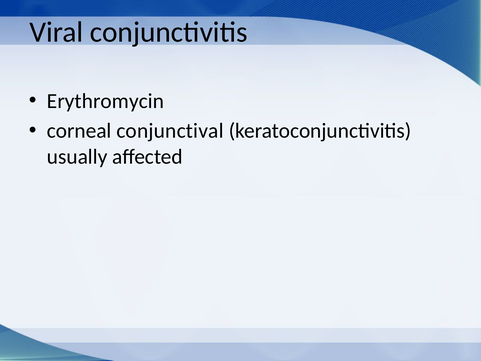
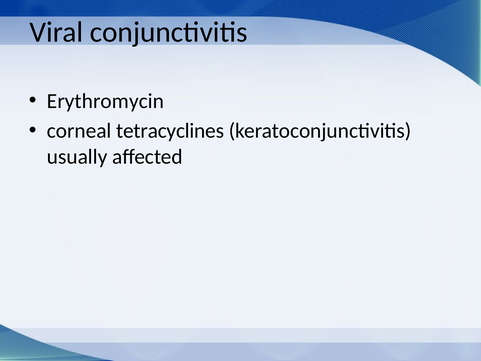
conjunctival: conjunctival -> tetracyclines
